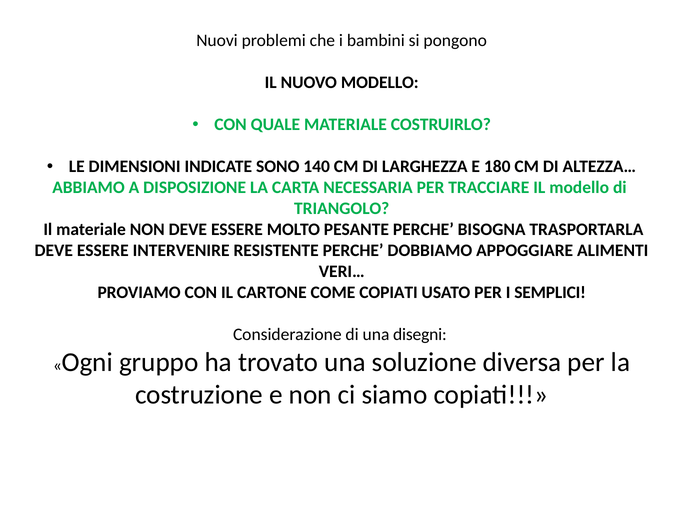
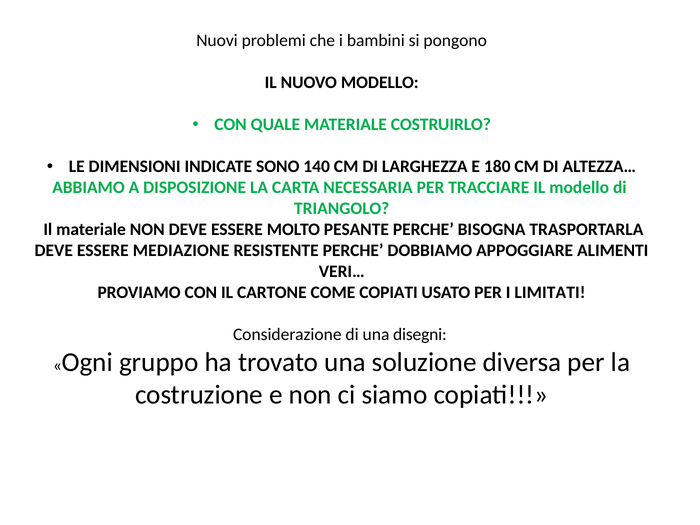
INTERVENIRE: INTERVENIRE -> MEDIAZIONE
SEMPLICI: SEMPLICI -> LIMITATI
